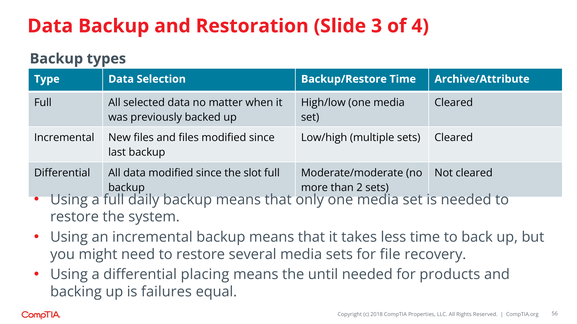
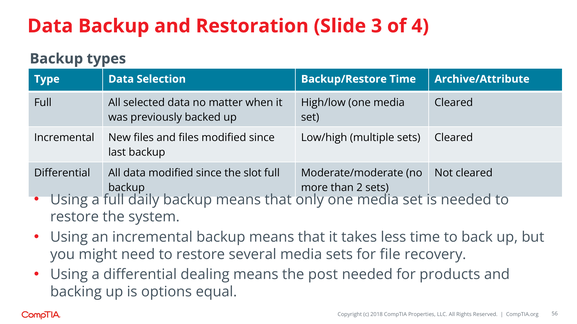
placing: placing -> dealing
until: until -> post
failures: failures -> options
